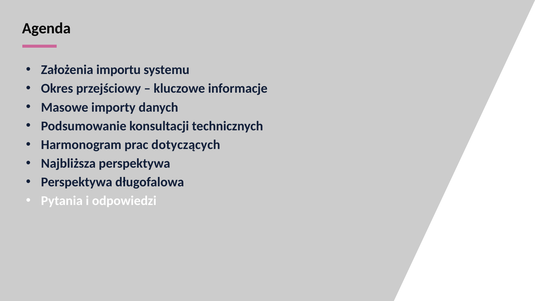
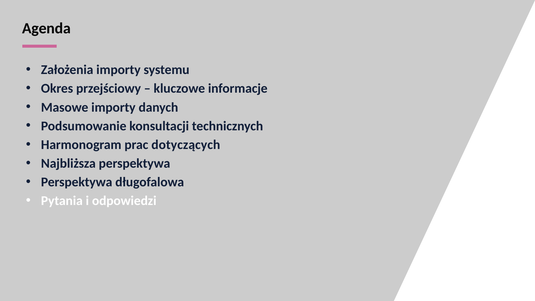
Założenia importu: importu -> importy
